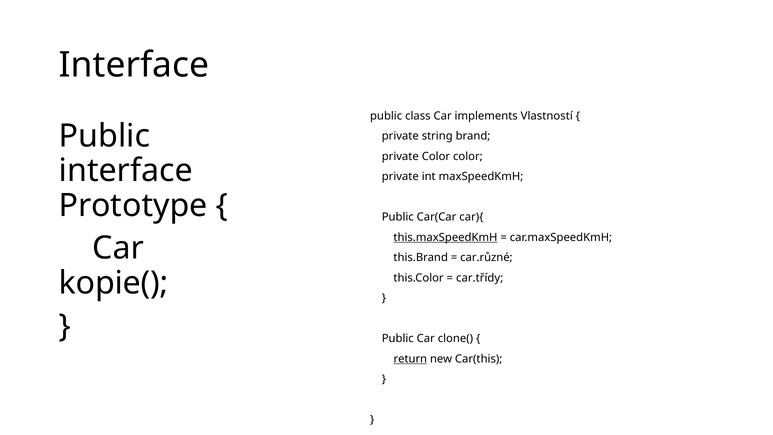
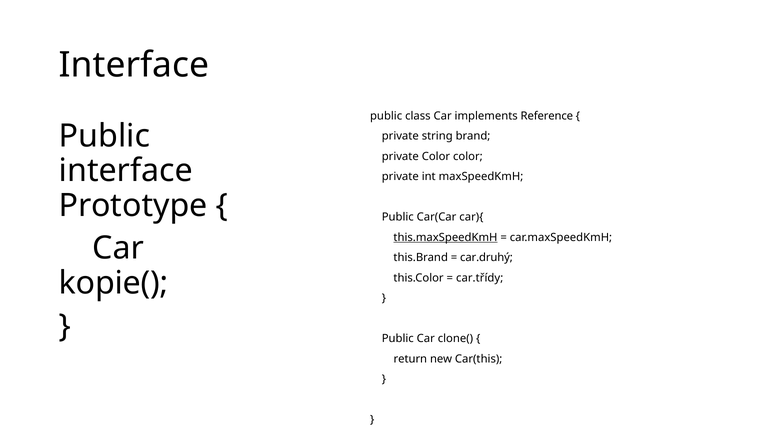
Vlastností: Vlastností -> Reference
car.různé: car.různé -> car.druhý
return underline: present -> none
